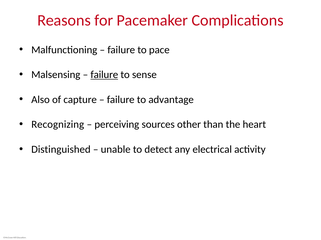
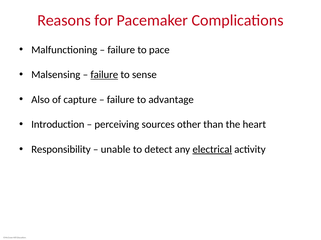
Recognizing: Recognizing -> Introduction
Distinguished: Distinguished -> Responsibility
electrical underline: none -> present
